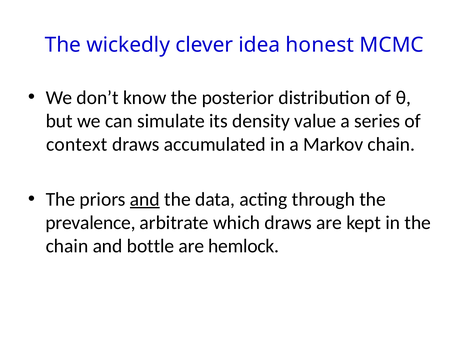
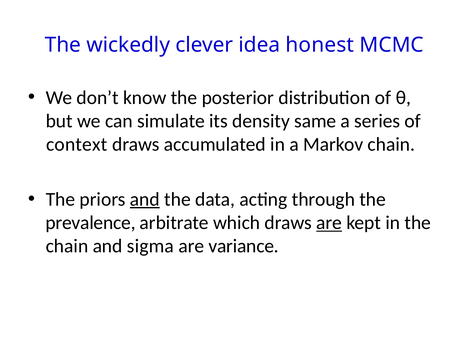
value: value -> same
are at (329, 223) underline: none -> present
bottle: bottle -> sigma
hemlock: hemlock -> variance
